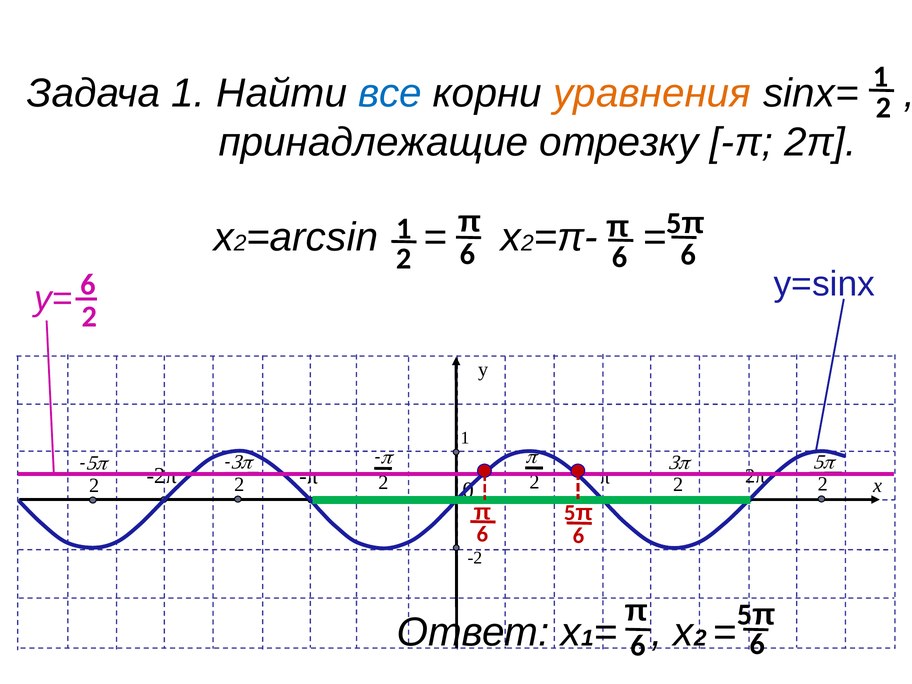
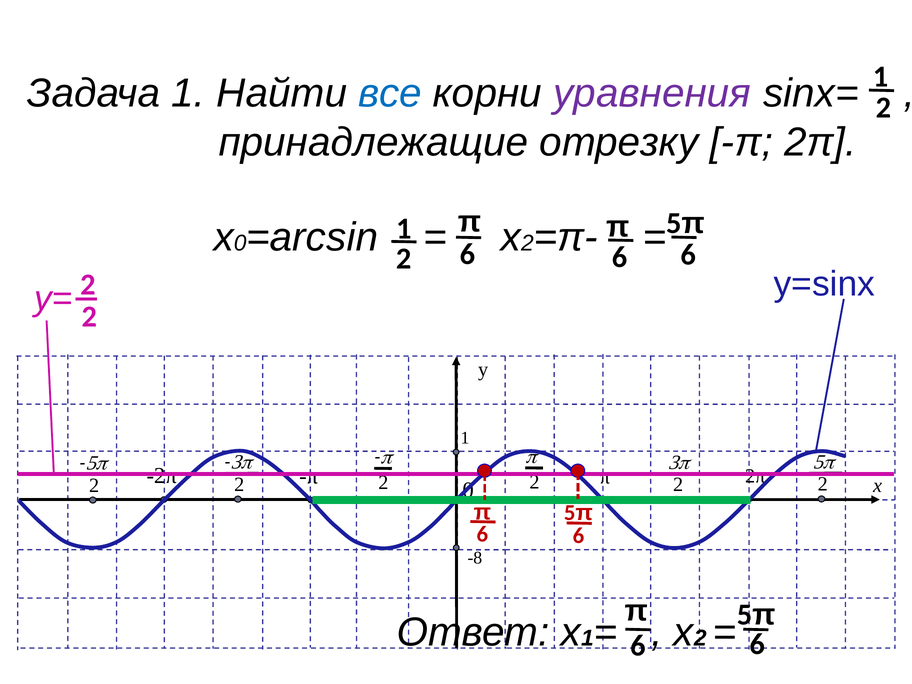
уравнения colour: orange -> purple
2 at (240, 243): 2 -> 0
у= 6: 6 -> 2
-2: -2 -> -8
